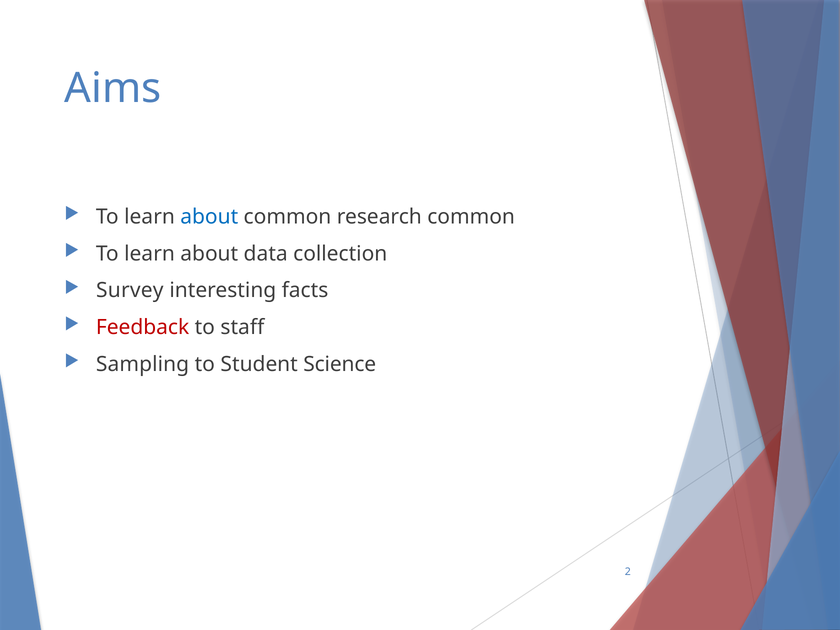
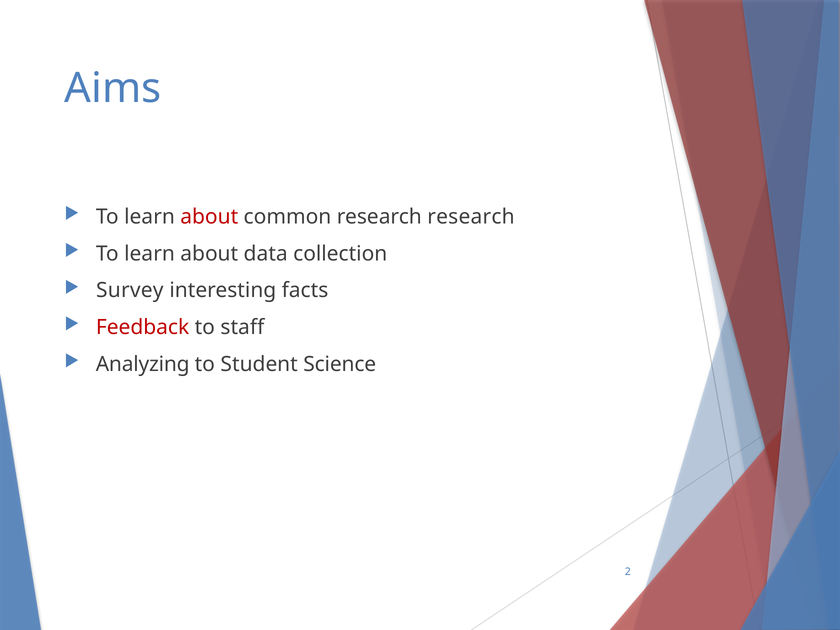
about at (209, 217) colour: blue -> red
research common: common -> research
Sampling: Sampling -> Analyzing
